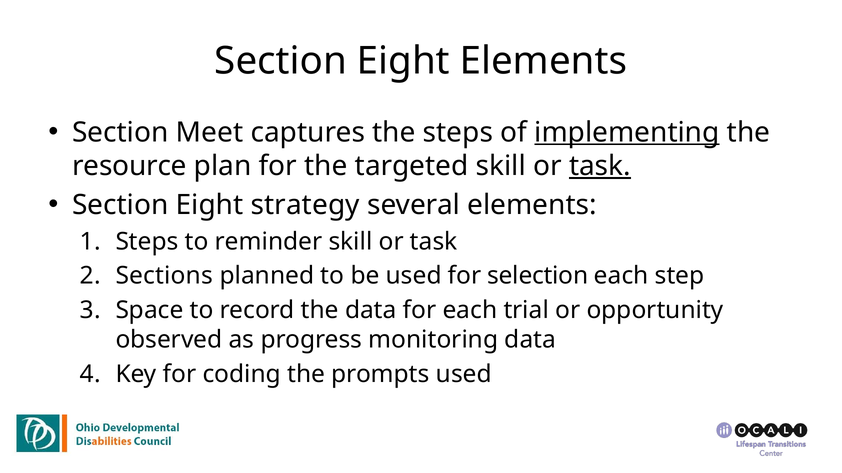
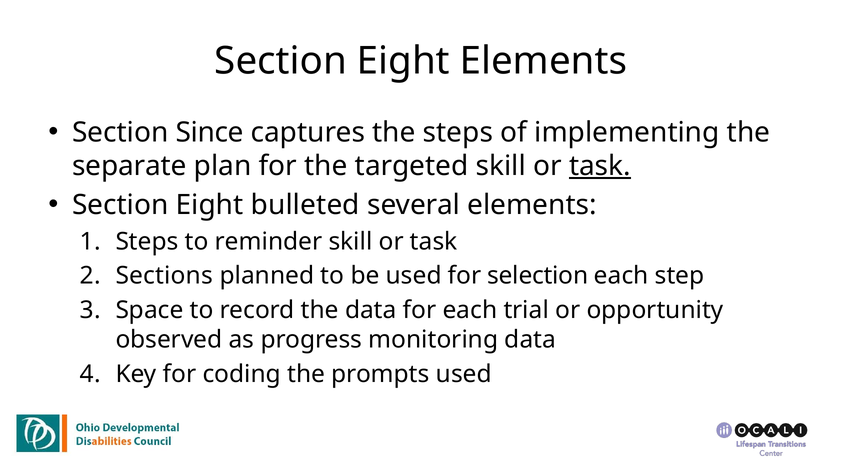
Meet: Meet -> Since
implementing underline: present -> none
resource: resource -> separate
strategy: strategy -> bulleted
